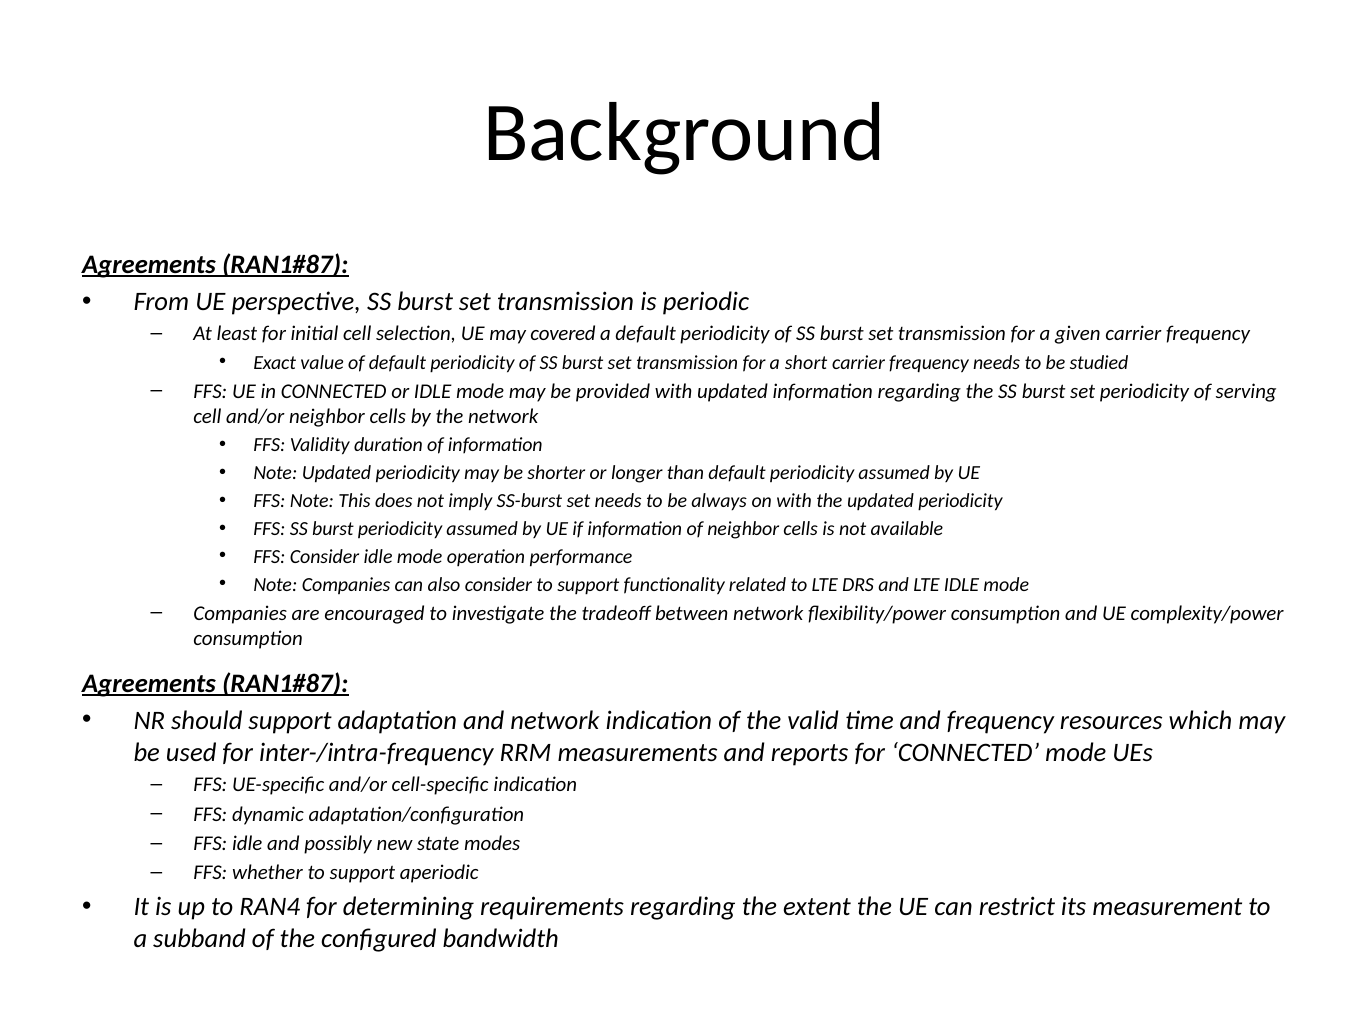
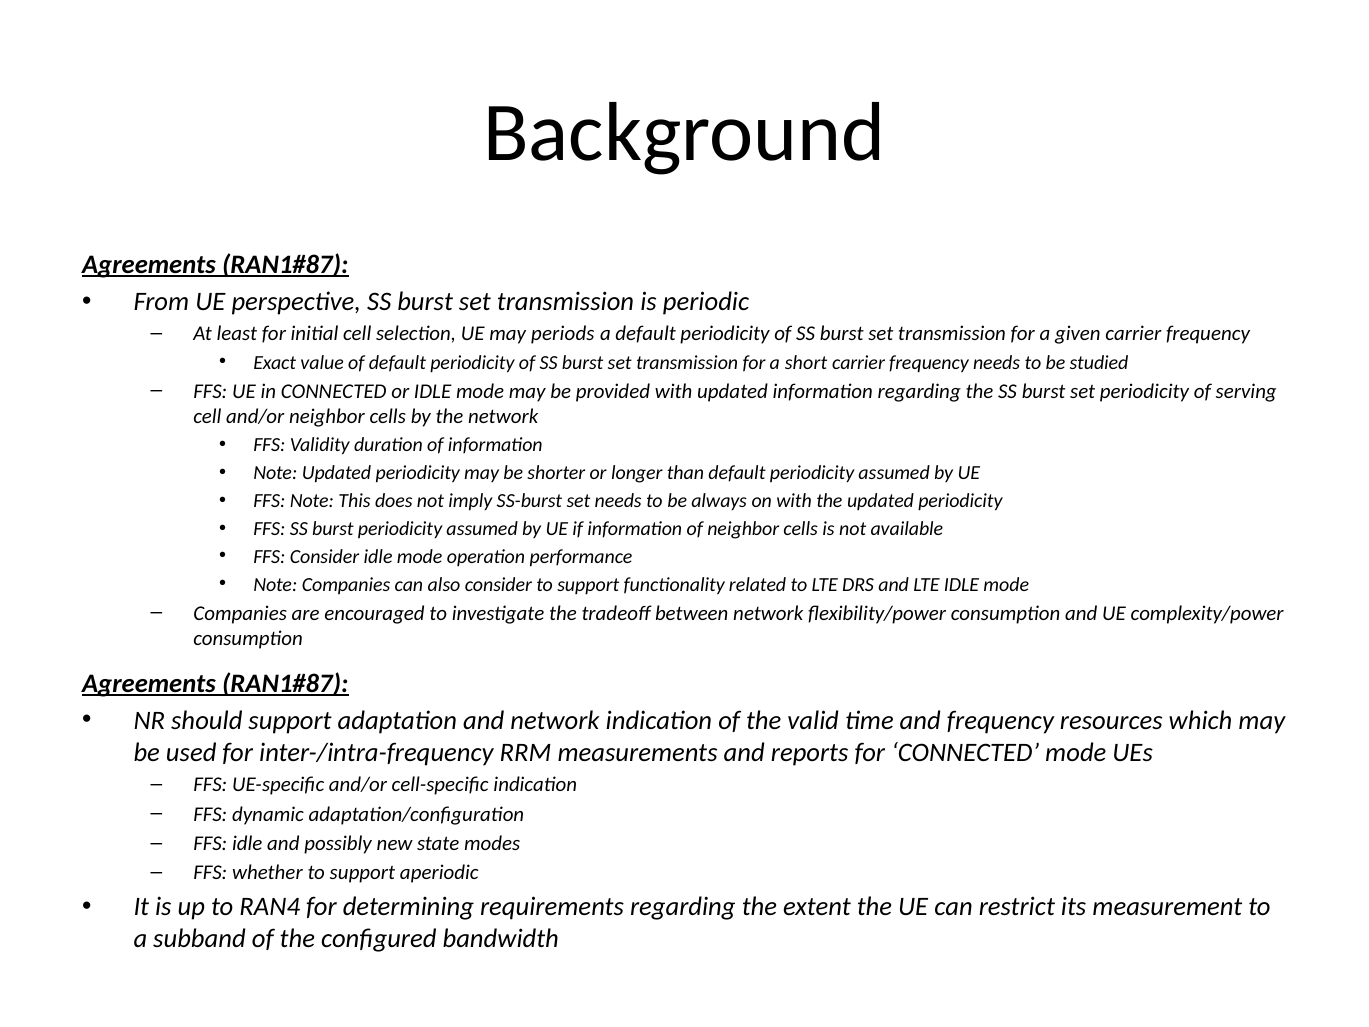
covered: covered -> periods
